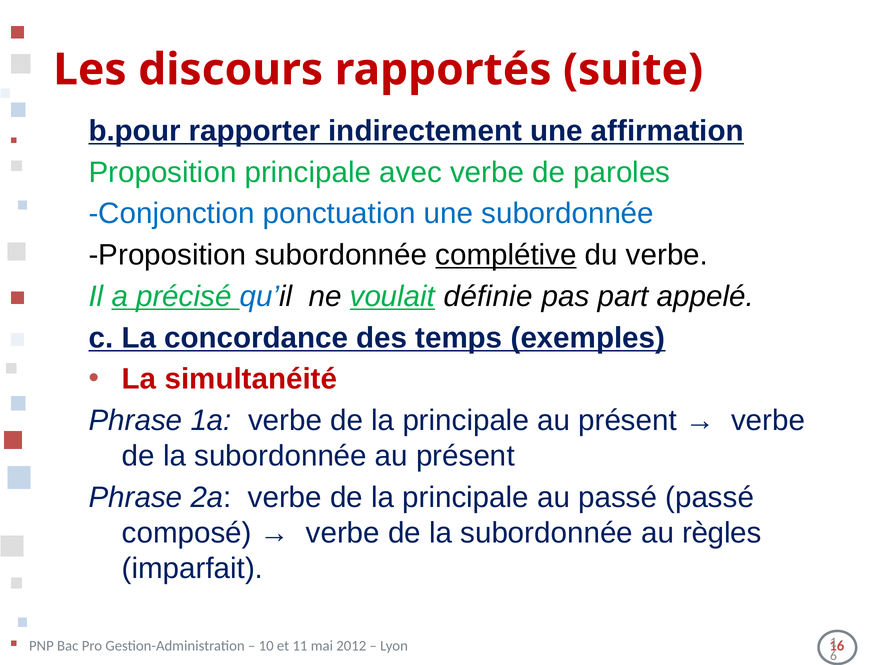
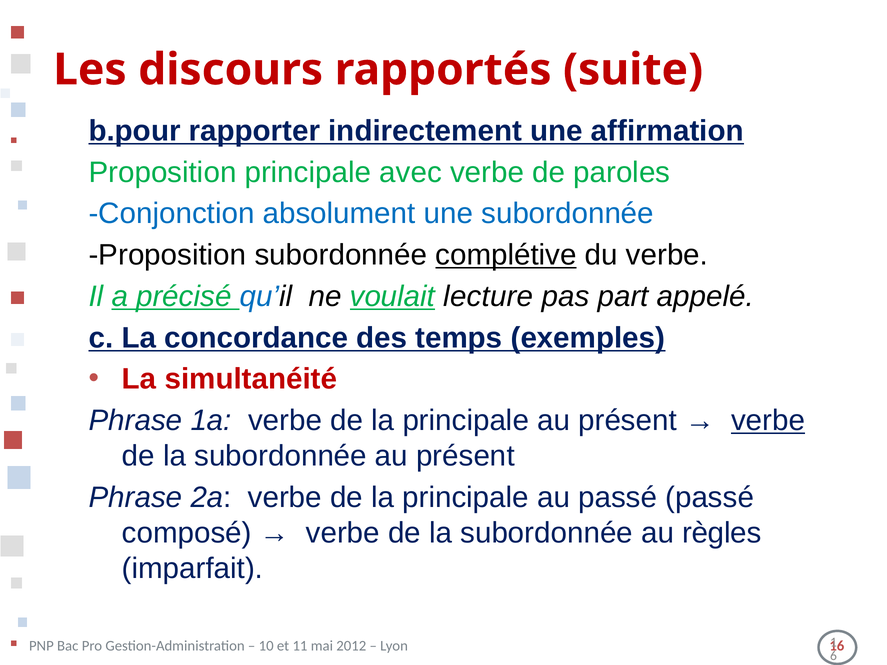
ponctuation: ponctuation -> absolument
définie: définie -> lecture
verbe at (768, 421) underline: none -> present
